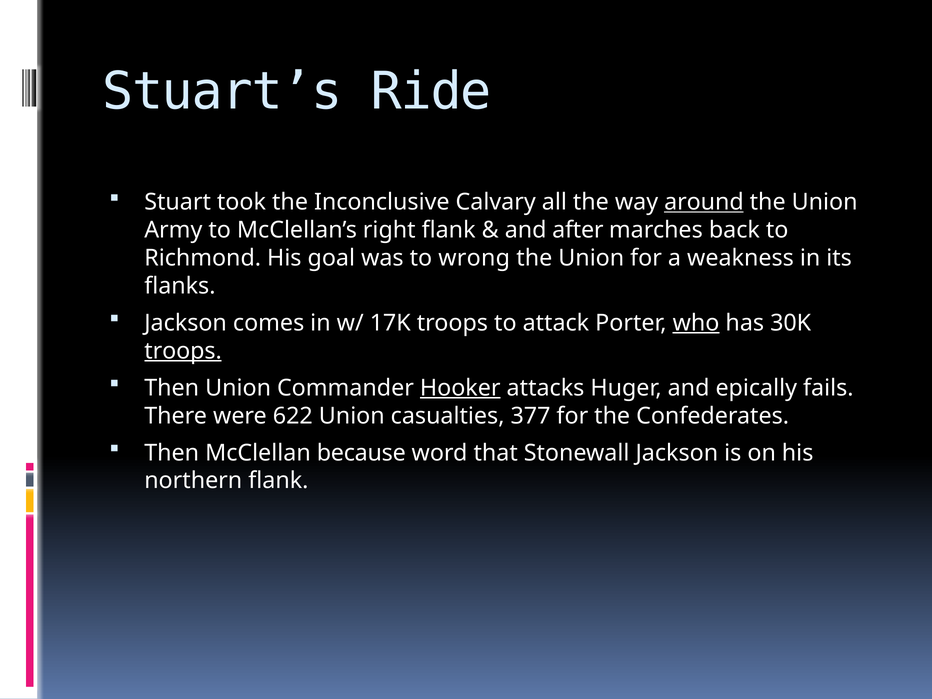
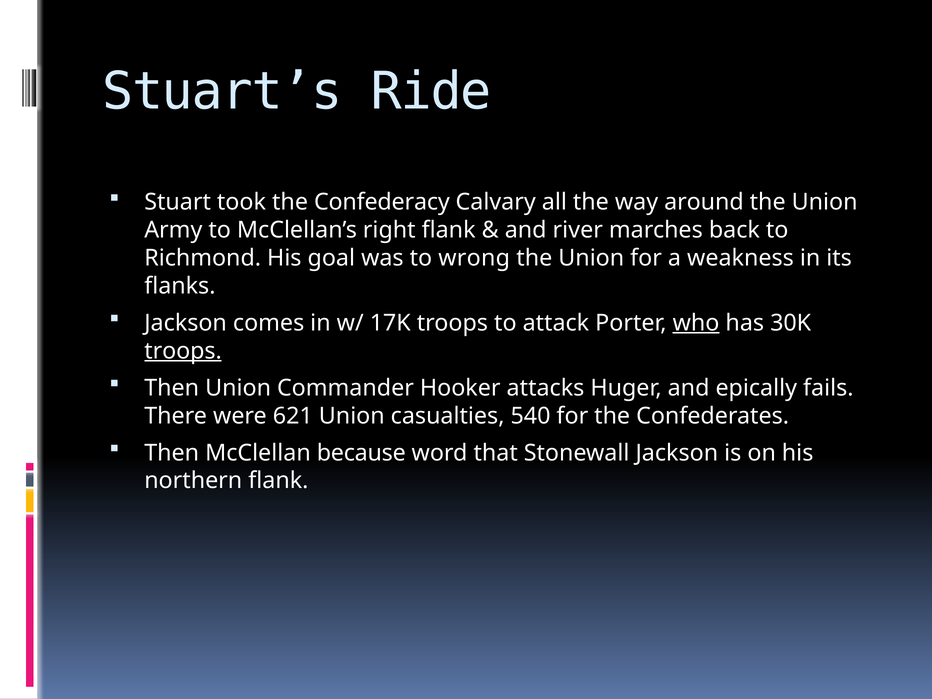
Inconclusive: Inconclusive -> Confederacy
around underline: present -> none
after: after -> river
Hooker underline: present -> none
622: 622 -> 621
377: 377 -> 540
